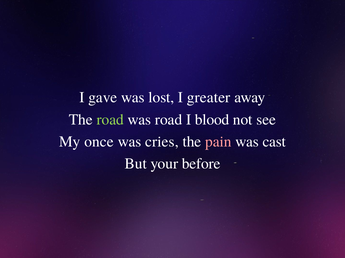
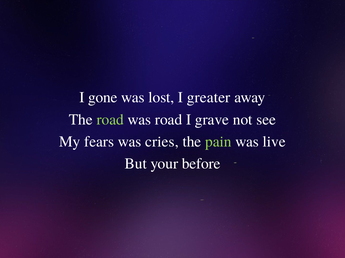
gave: gave -> gone
blood: blood -> grave
once: once -> fears
pain colour: pink -> light green
cast: cast -> live
